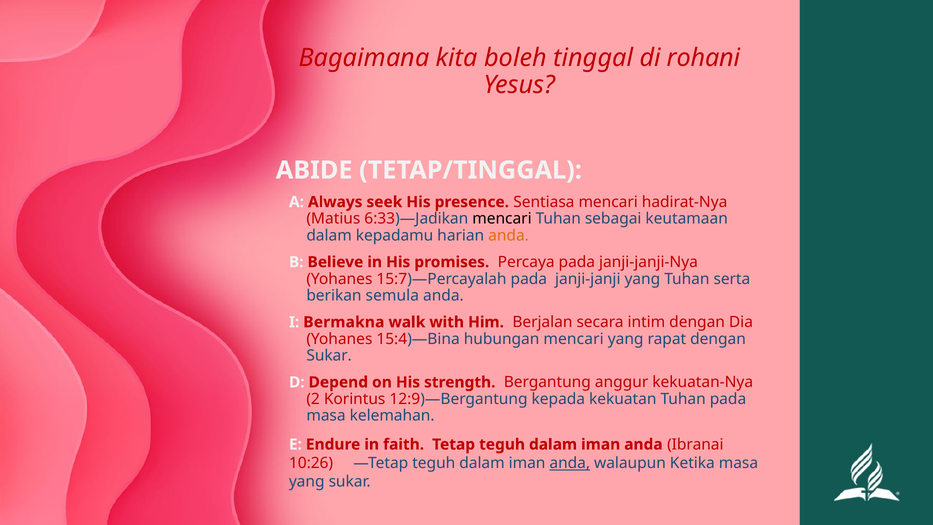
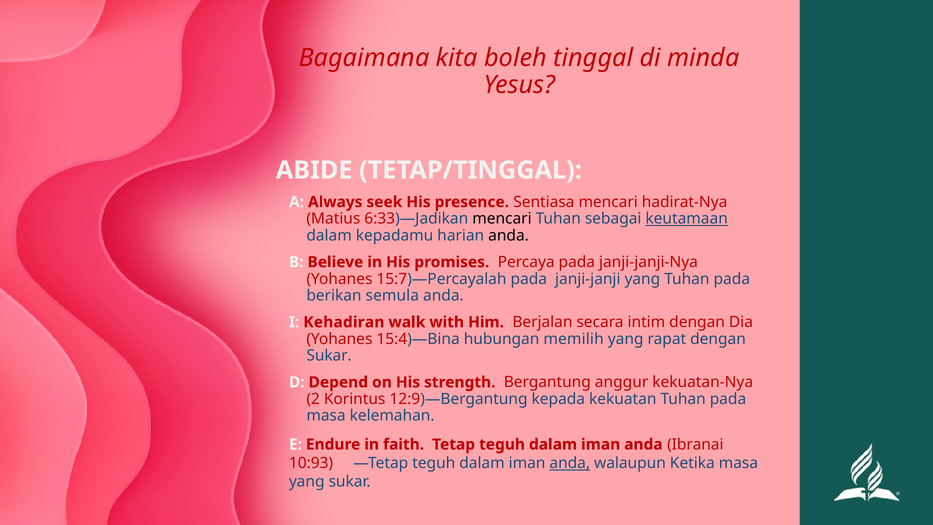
rohani: rohani -> minda
keutamaan underline: none -> present
anda at (509, 236) colour: orange -> black
yang Tuhan serta: serta -> pada
Bermakna: Bermakna -> Kehadiran
hubungan mencari: mencari -> memilih
10:26: 10:26 -> 10:93
